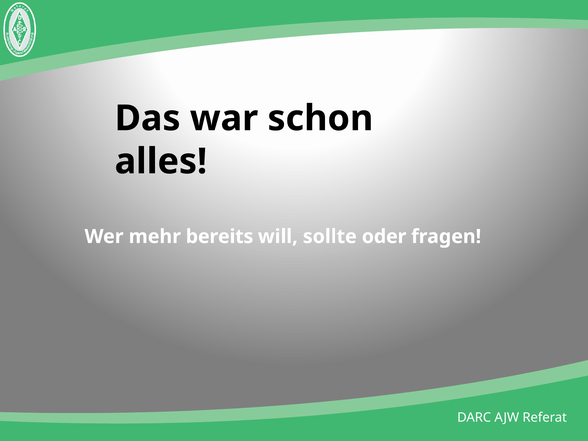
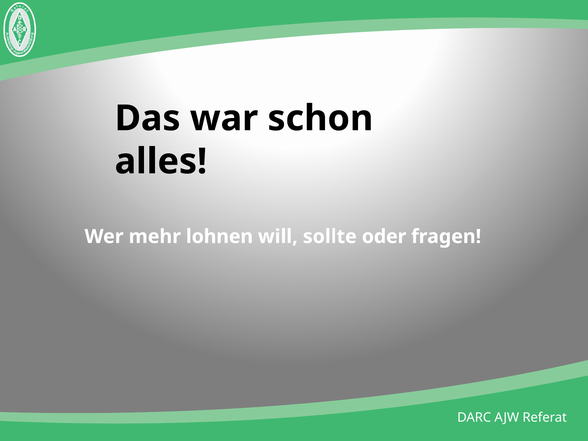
bereits: bereits -> lohnen
